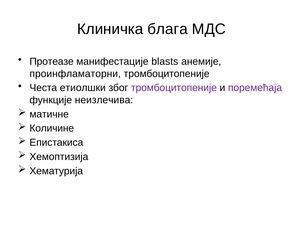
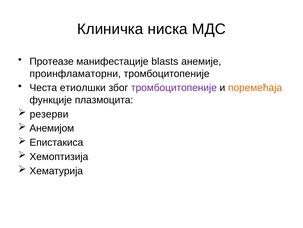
блага: блага -> ниска
поремећаја colour: purple -> orange
неизлечива: неизлечива -> плазмоцита
матичне: матичне -> резeрви
Количине: Количине -> Анемијом
